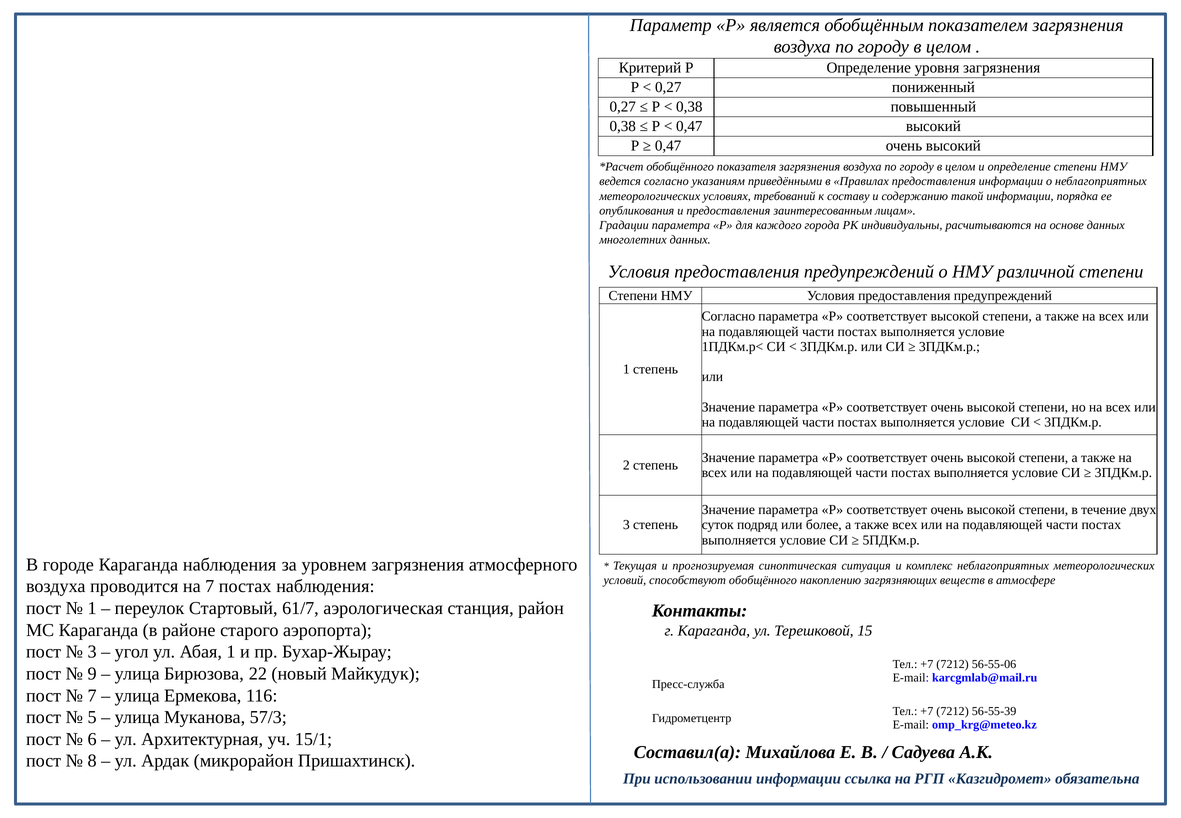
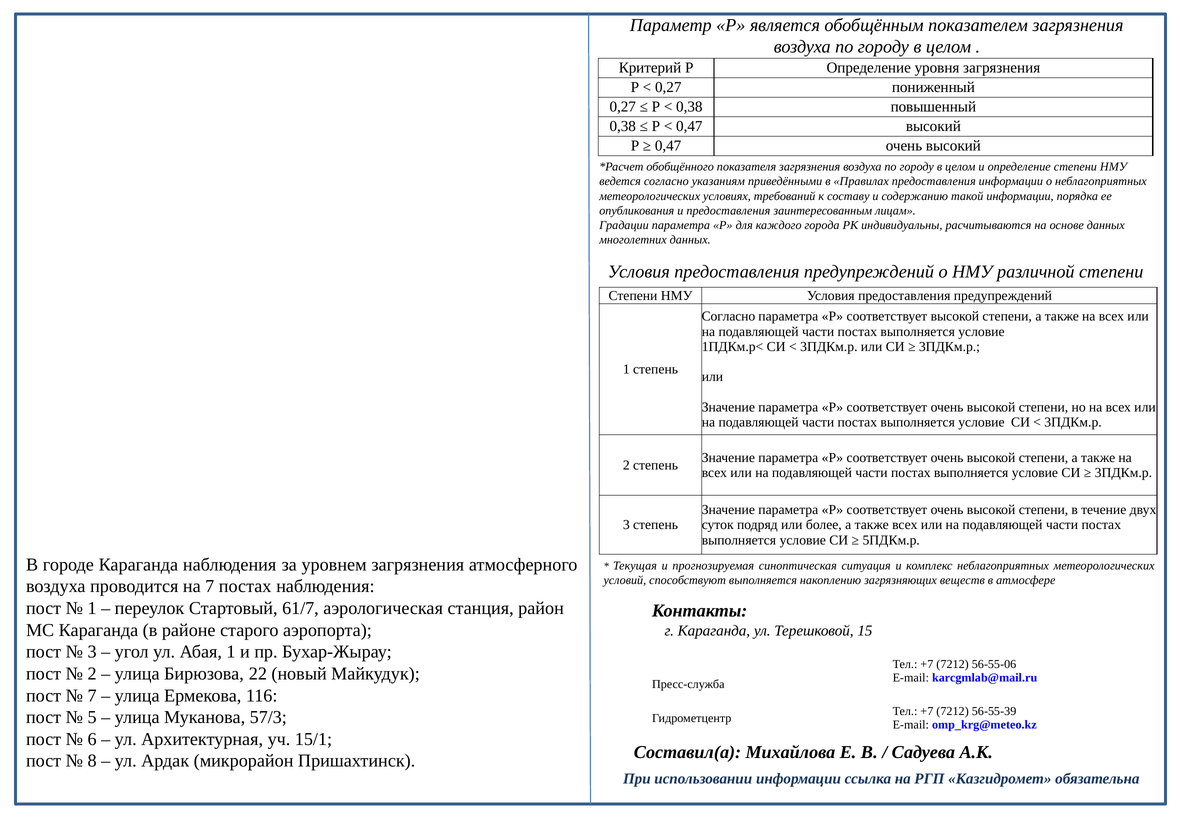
способствуют обобщённого: обобщённого -> выполняется
9 at (92, 673): 9 -> 2
